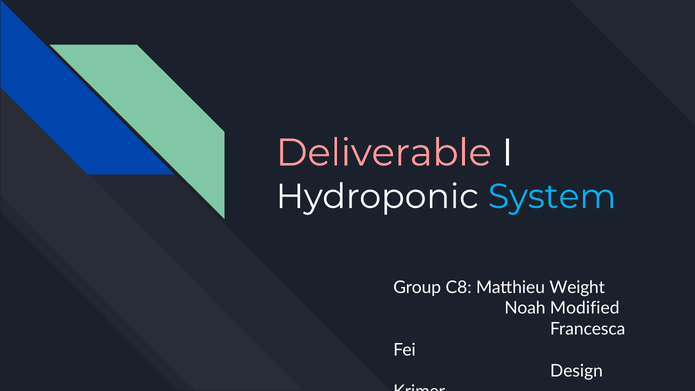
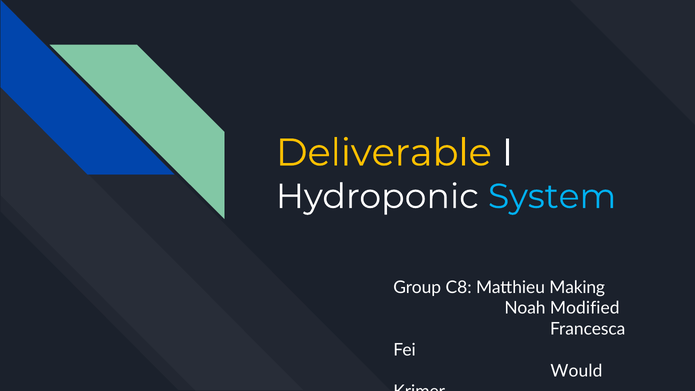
Deliverable colour: pink -> yellow
Weight: Weight -> Making
Design: Design -> Would
